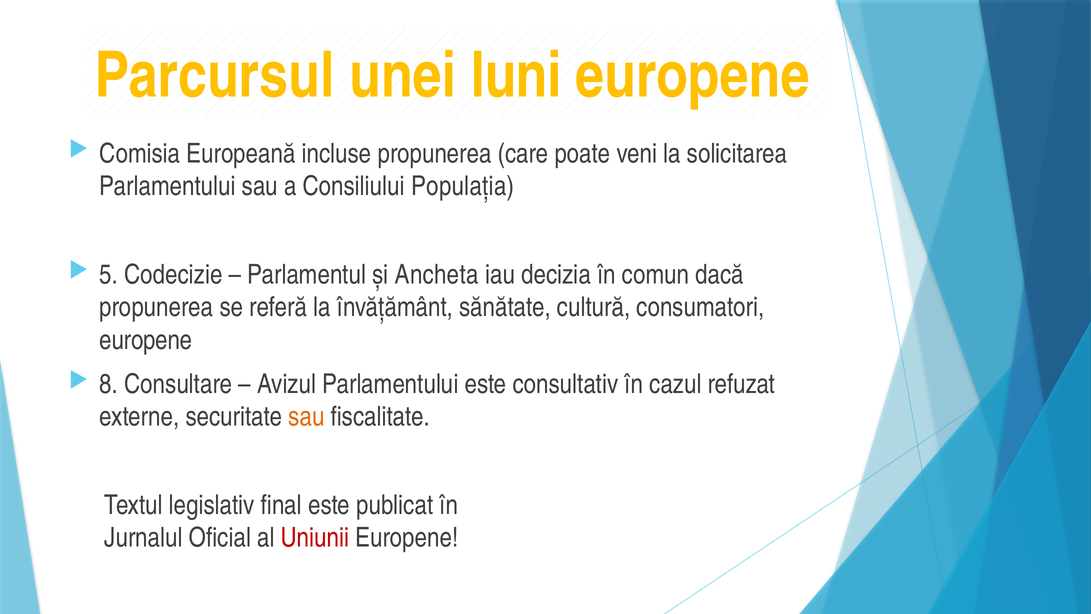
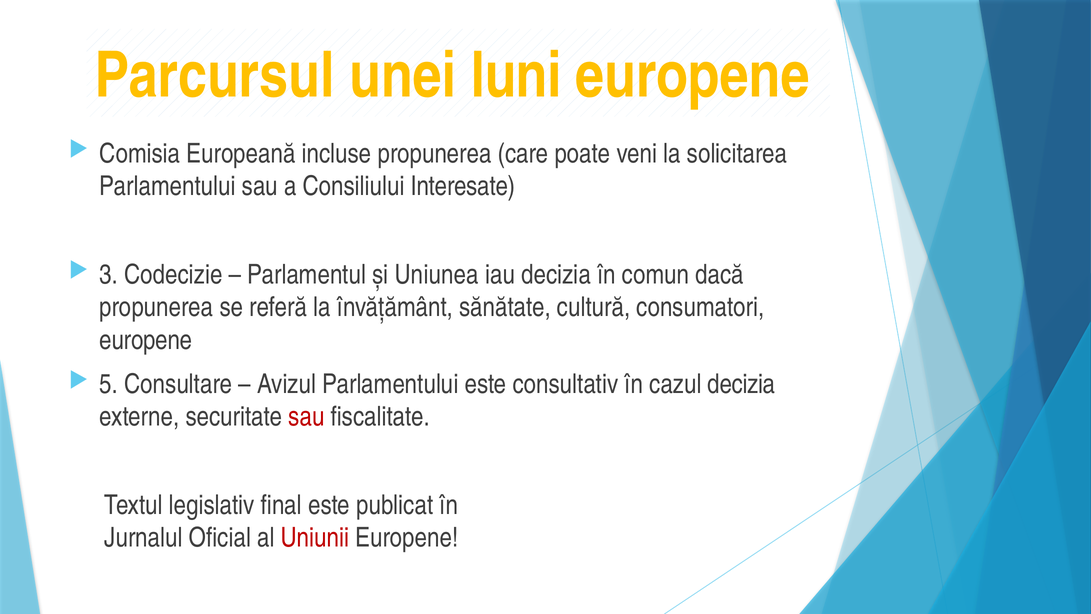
Populația: Populația -> Interesate
5: 5 -> 3
Ancheta: Ancheta -> Uniunea
8: 8 -> 5
cazul refuzat: refuzat -> decizia
sau at (306, 417) colour: orange -> red
